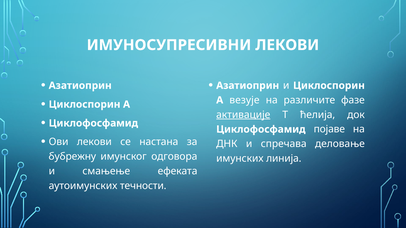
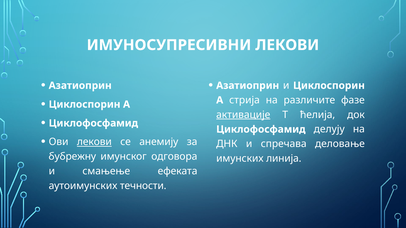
везује: везује -> стрија
појаве: појаве -> делују
лекови at (94, 142) underline: none -> present
настана: настана -> анемију
